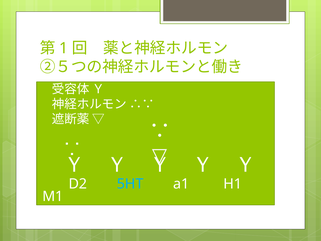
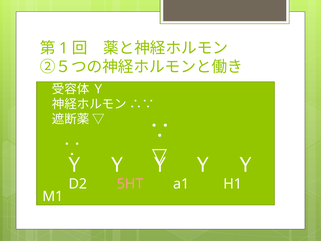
5HT colour: light blue -> pink
